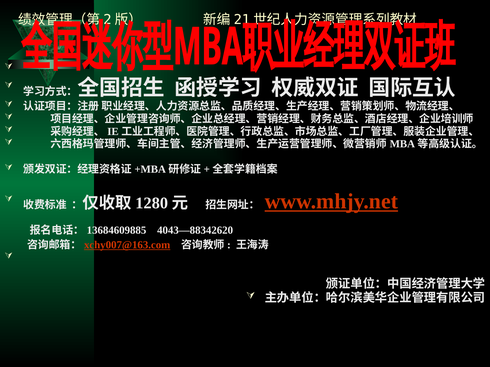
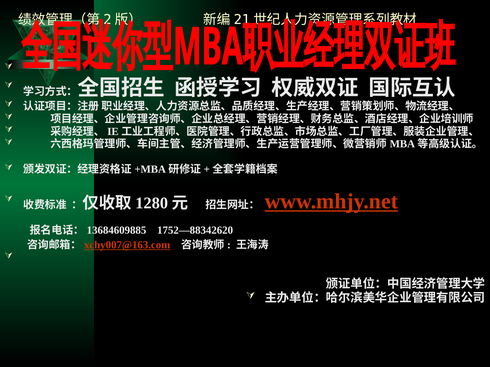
4043—88342620: 4043—88342620 -> 1752—88342620
